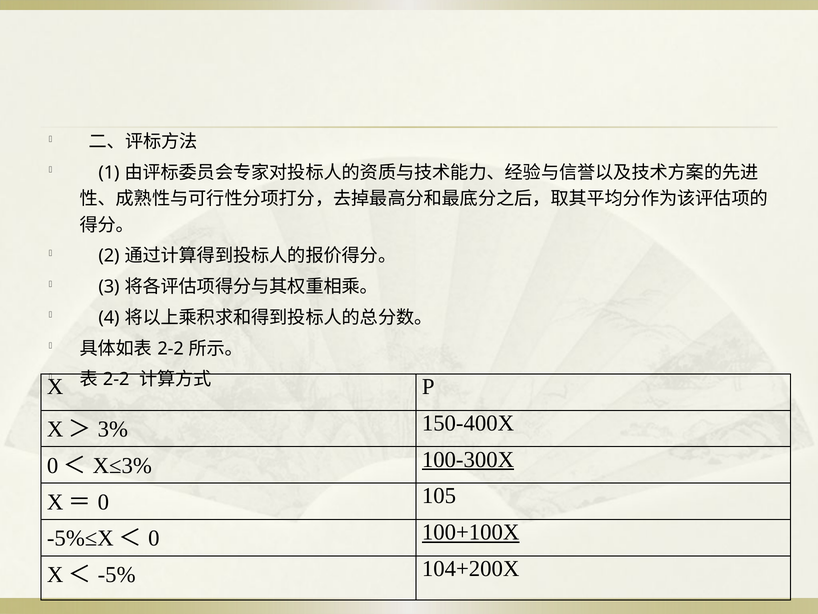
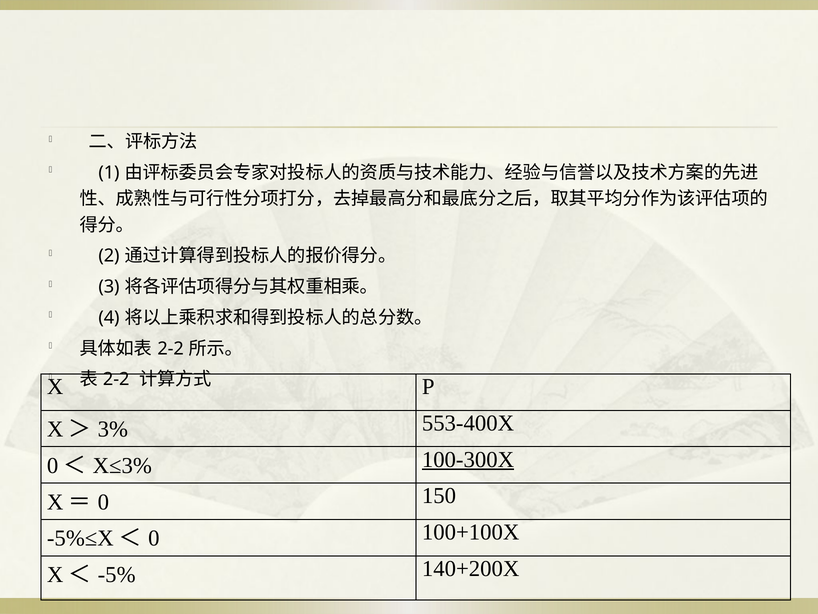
150-400X: 150-400X -> 553-400X
105: 105 -> 150
100+100X underline: present -> none
104+200X: 104+200X -> 140+200X
